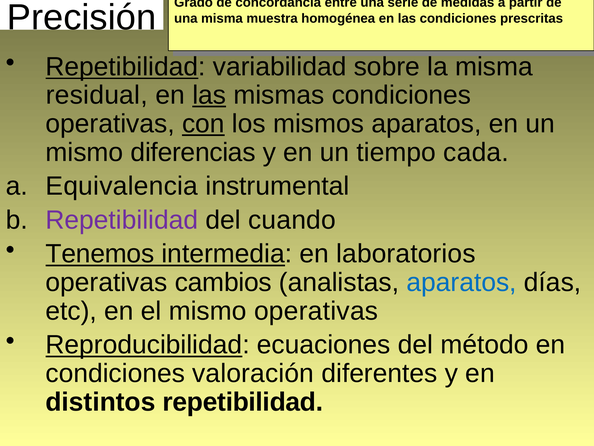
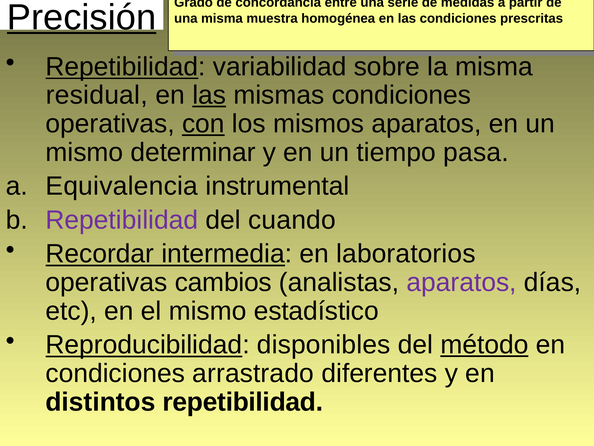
Precisión underline: none -> present
diferencias: diferencias -> determinar
cada: cada -> pasa
Tenemos: Tenemos -> Recordar
aparatos at (462, 282) colour: blue -> purple
mismo operativas: operativas -> estadístico
ecuaciones: ecuaciones -> disponibles
método underline: none -> present
valoración: valoración -> arrastrado
